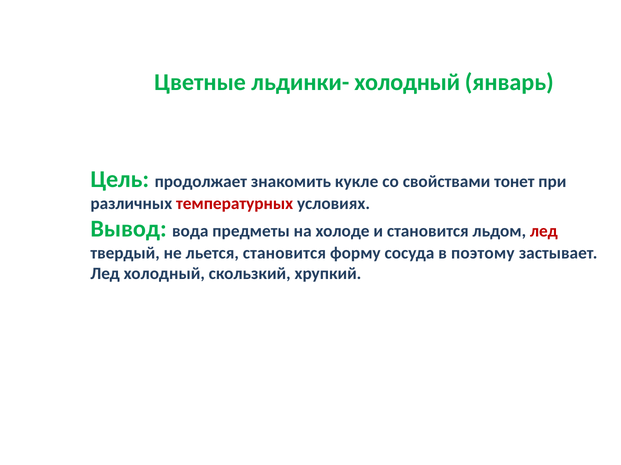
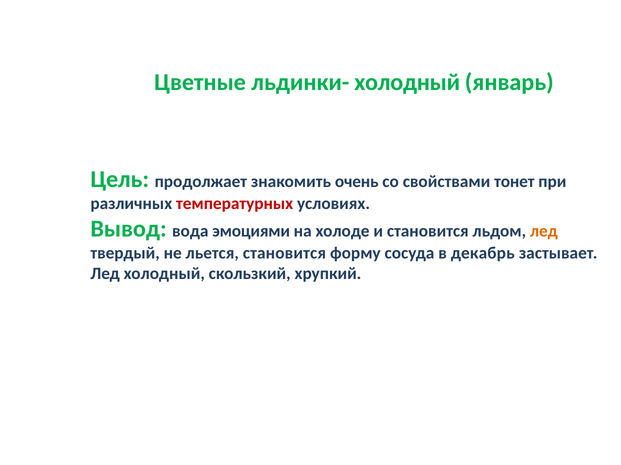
кукле: кукле -> очень
предметы: предметы -> эмоциями
лед at (544, 231) colour: red -> orange
поэтому: поэтому -> декабрь
